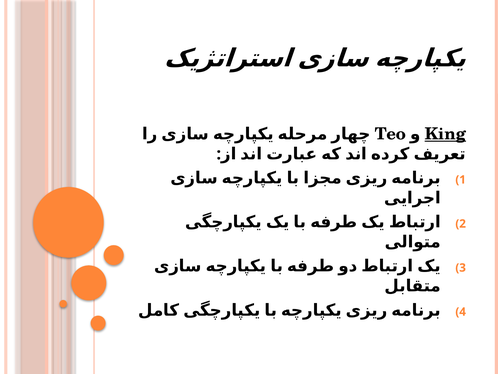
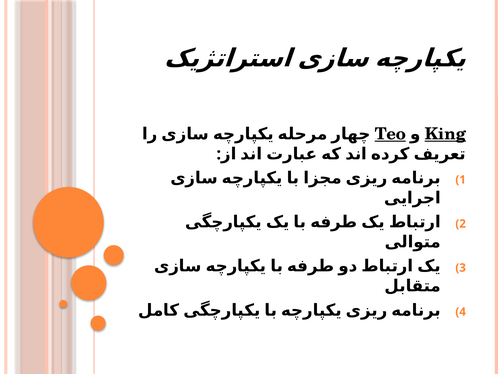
Teo underline: none -> present
